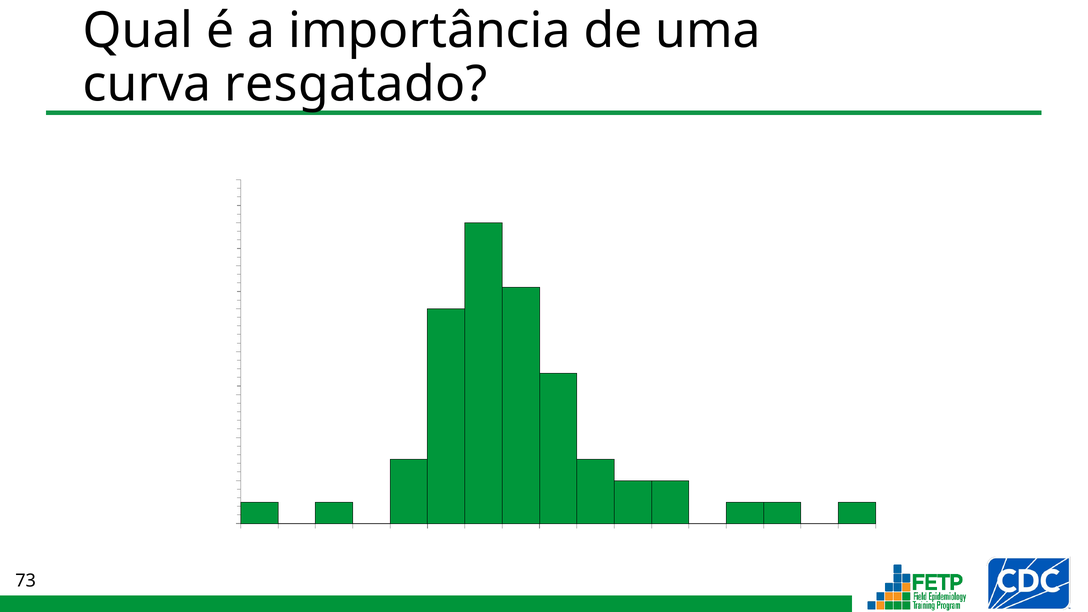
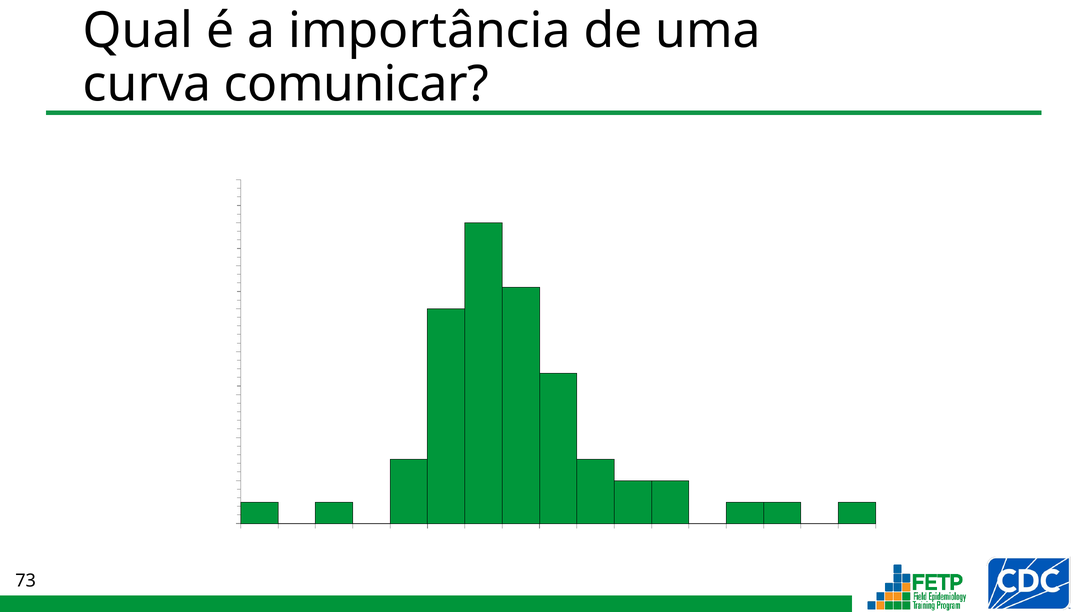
resgatado: resgatado -> comunicar
